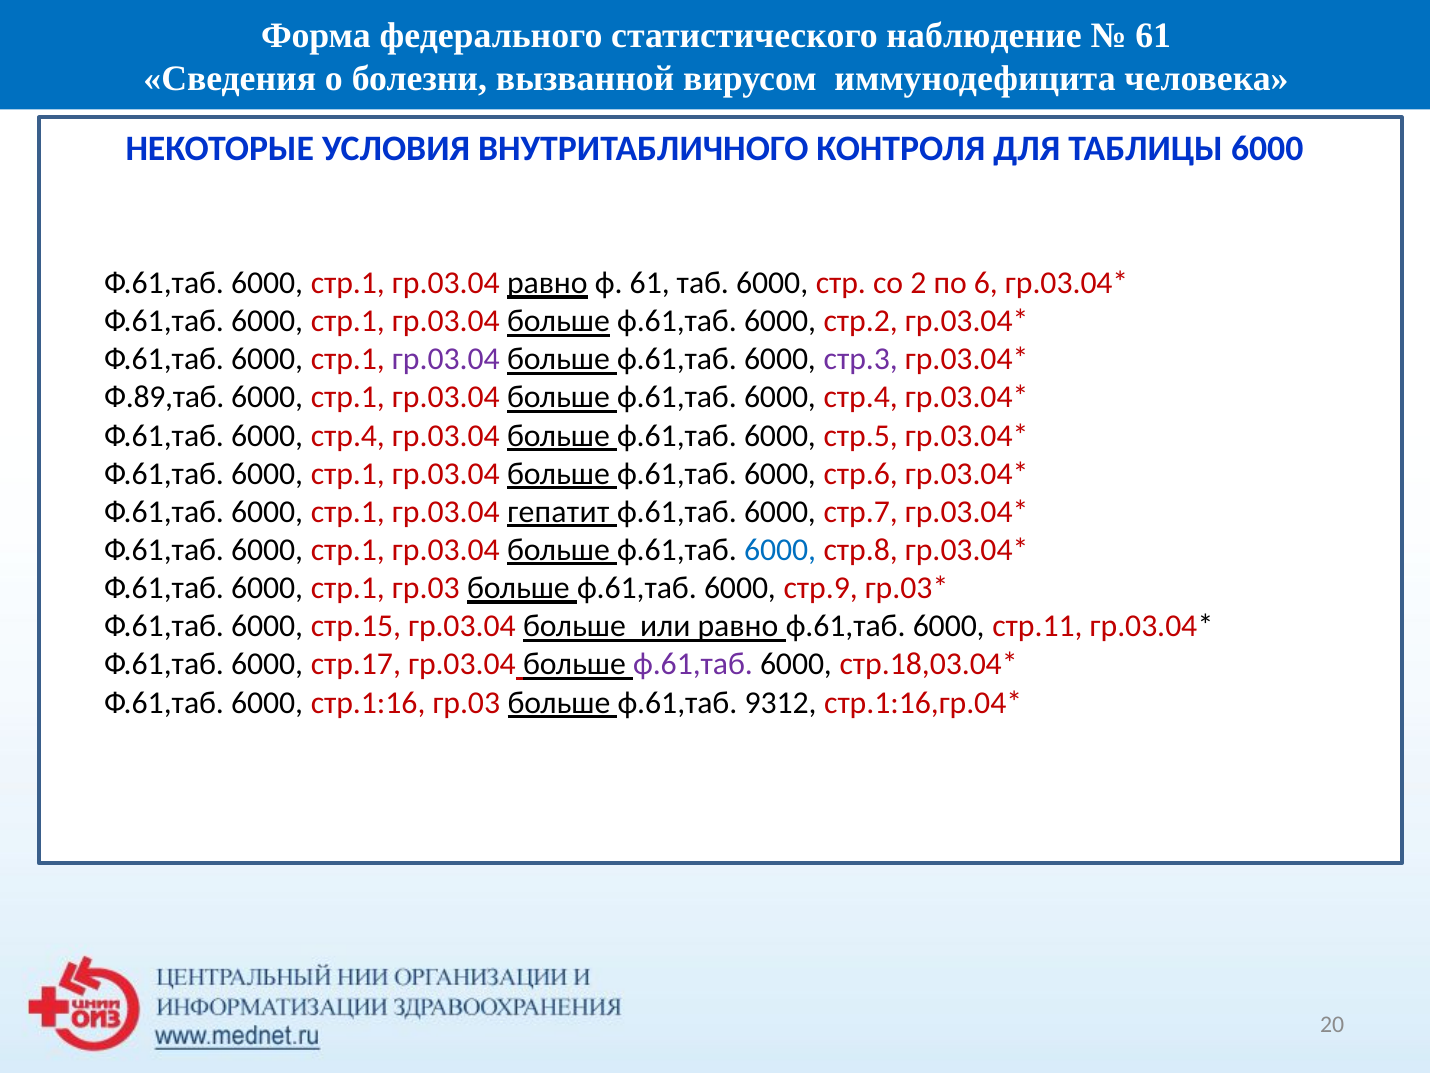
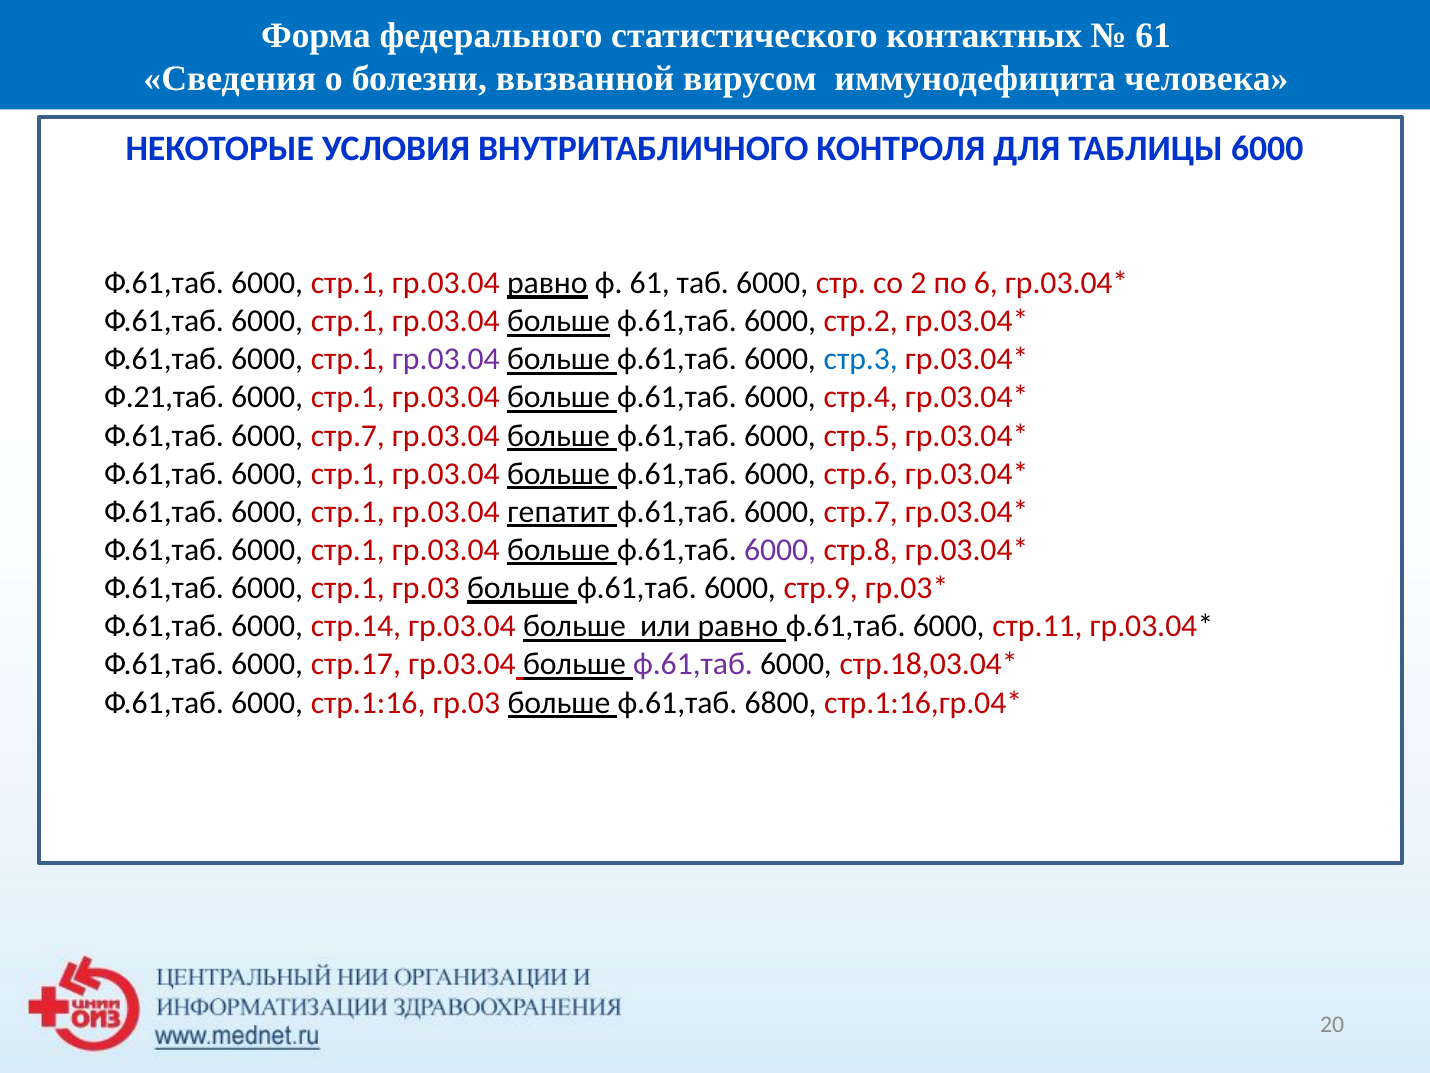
наблюдение: наблюдение -> контактных
стр.3 colour: purple -> blue
Ф.89,таб: Ф.89,таб -> Ф.21,таб
стр.4 at (348, 435): стр.4 -> стр.7
6000 at (780, 550) colour: blue -> purple
стр.15: стр.15 -> стр.14
9312: 9312 -> 6800
